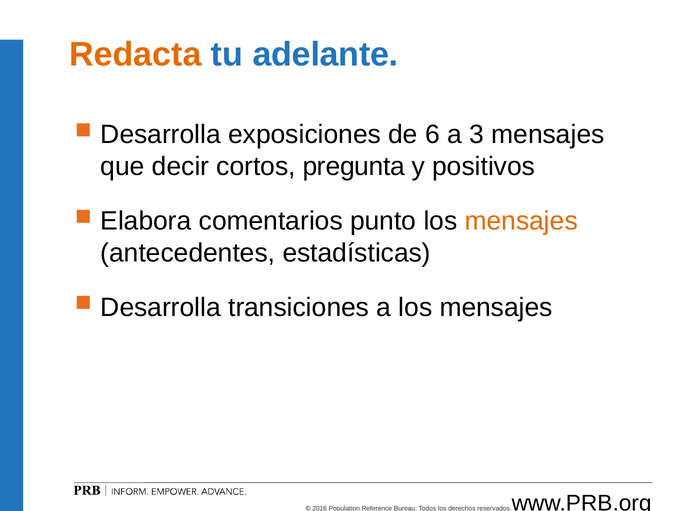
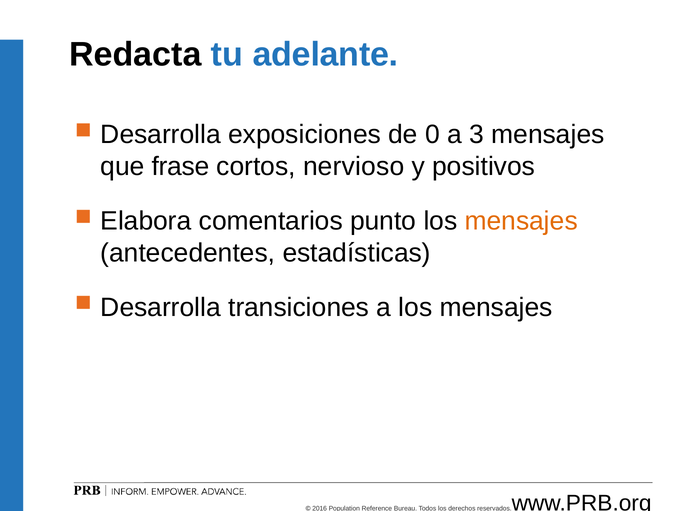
Redacta colour: orange -> black
6: 6 -> 0
decir: decir -> frase
pregunta: pregunta -> nervioso
